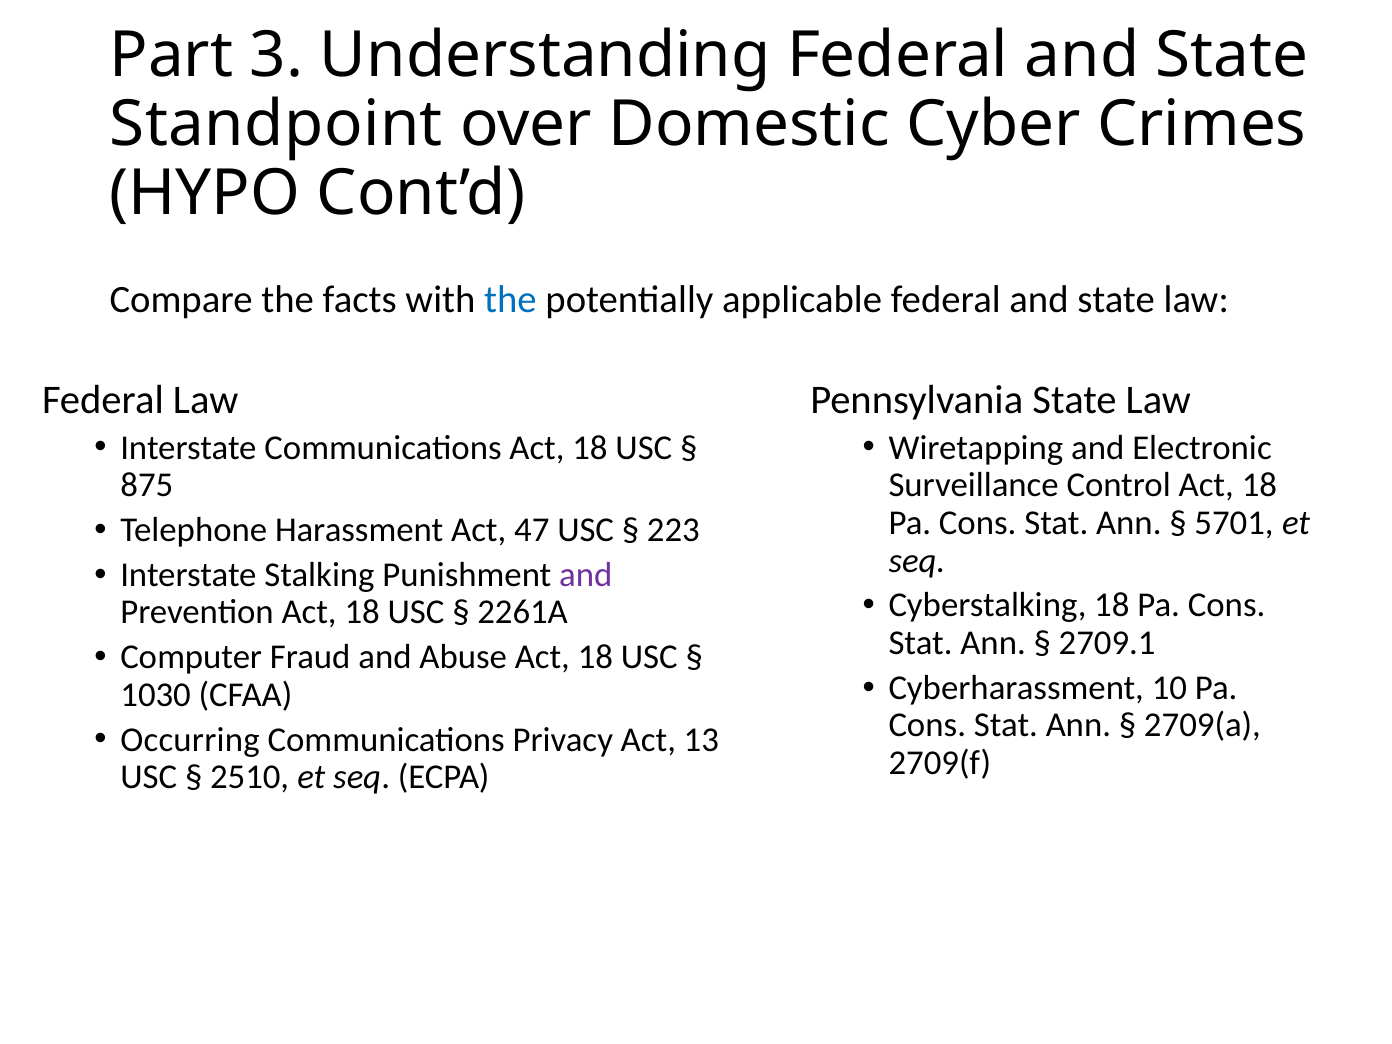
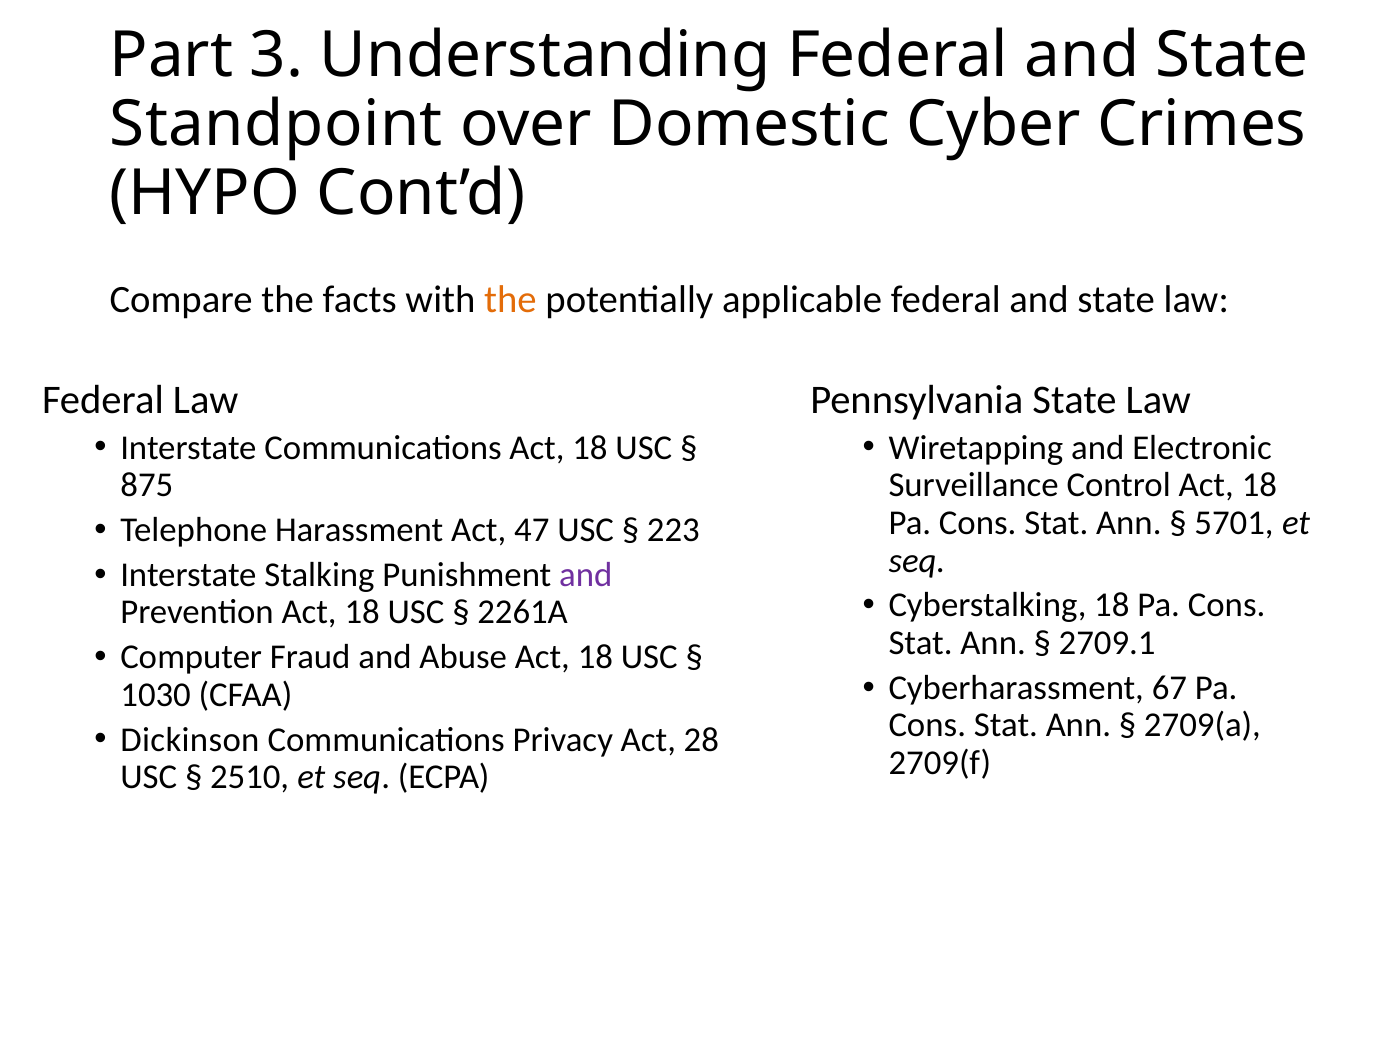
the at (510, 300) colour: blue -> orange
10: 10 -> 67
Occurring: Occurring -> Dickinson
13: 13 -> 28
